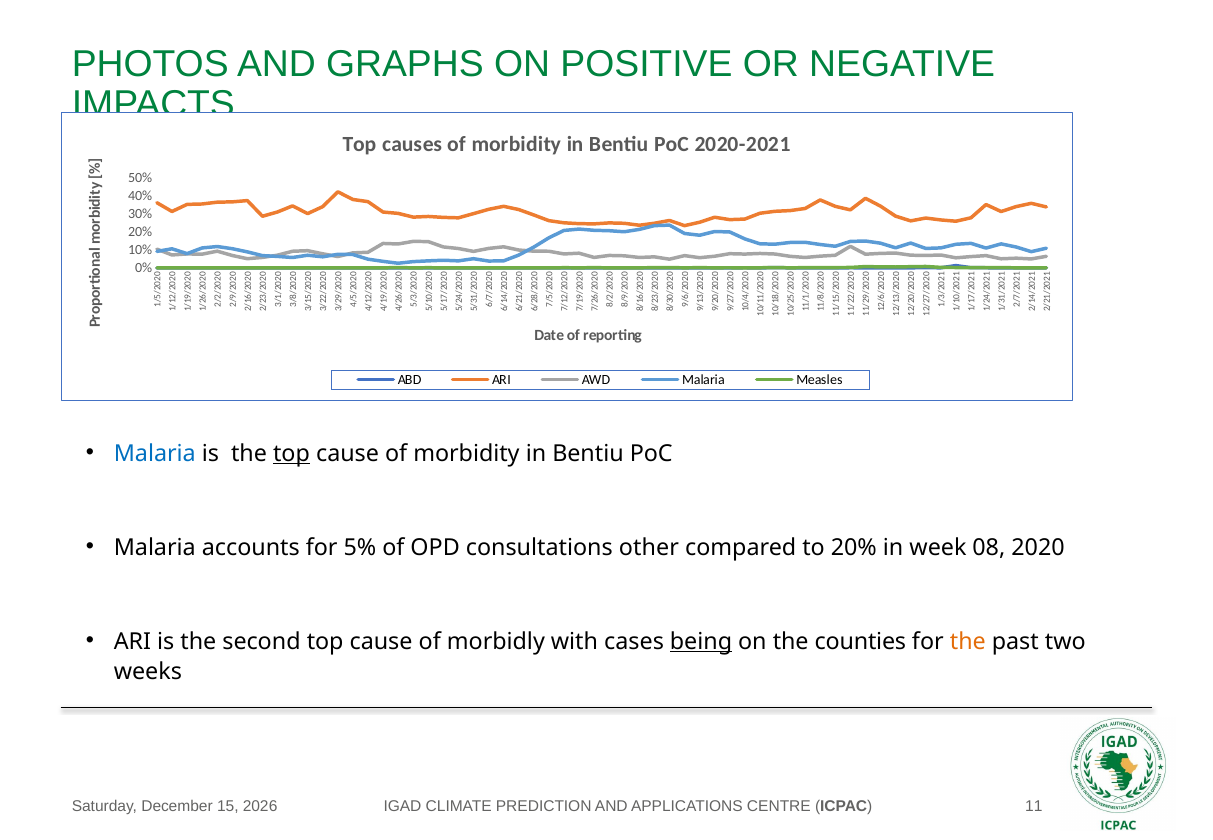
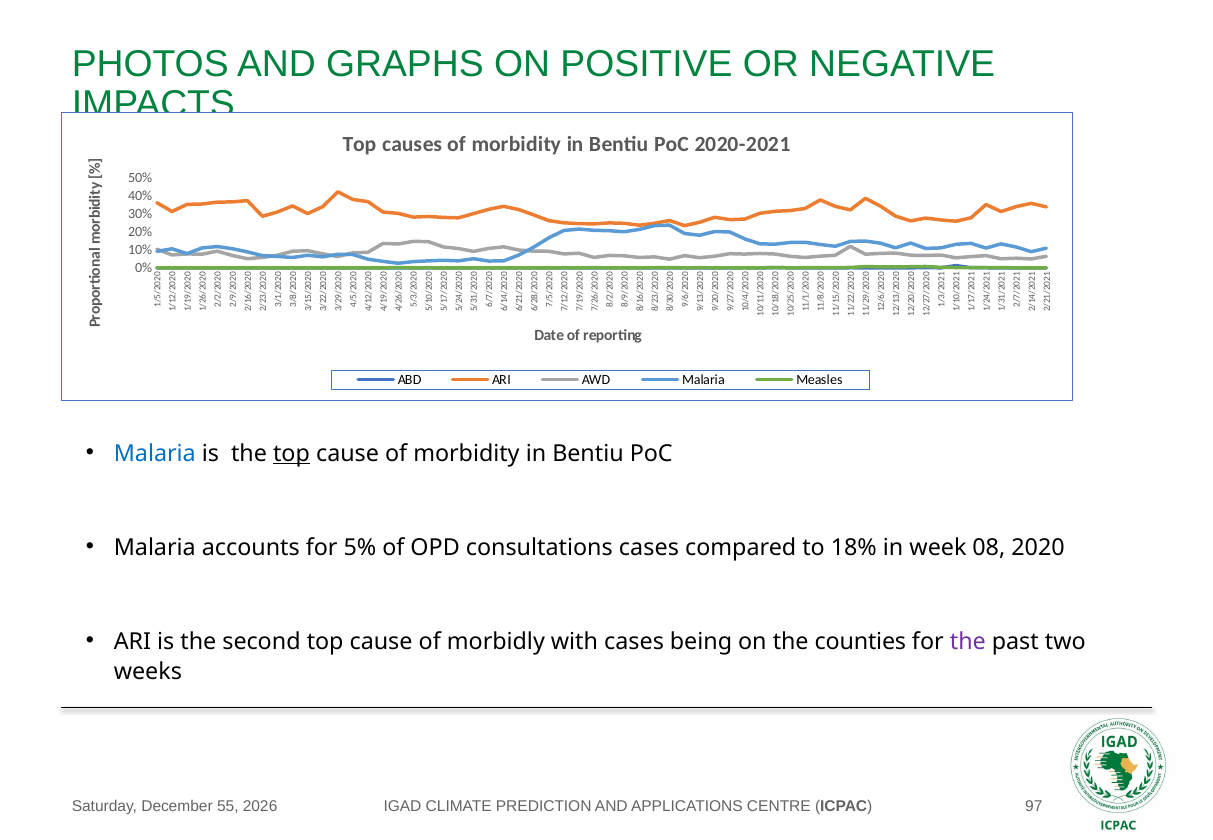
consultations other: other -> cases
to 20%: 20% -> 18%
being underline: present -> none
the at (968, 641) colour: orange -> purple
15: 15 -> 55
11: 11 -> 97
